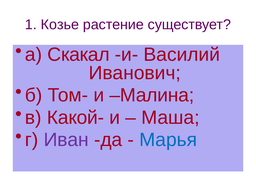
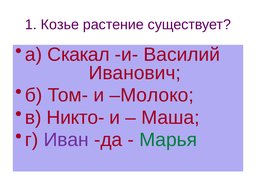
Малина: Малина -> Молоко
Какой-: Какой- -> Никто-
Марья colour: blue -> green
